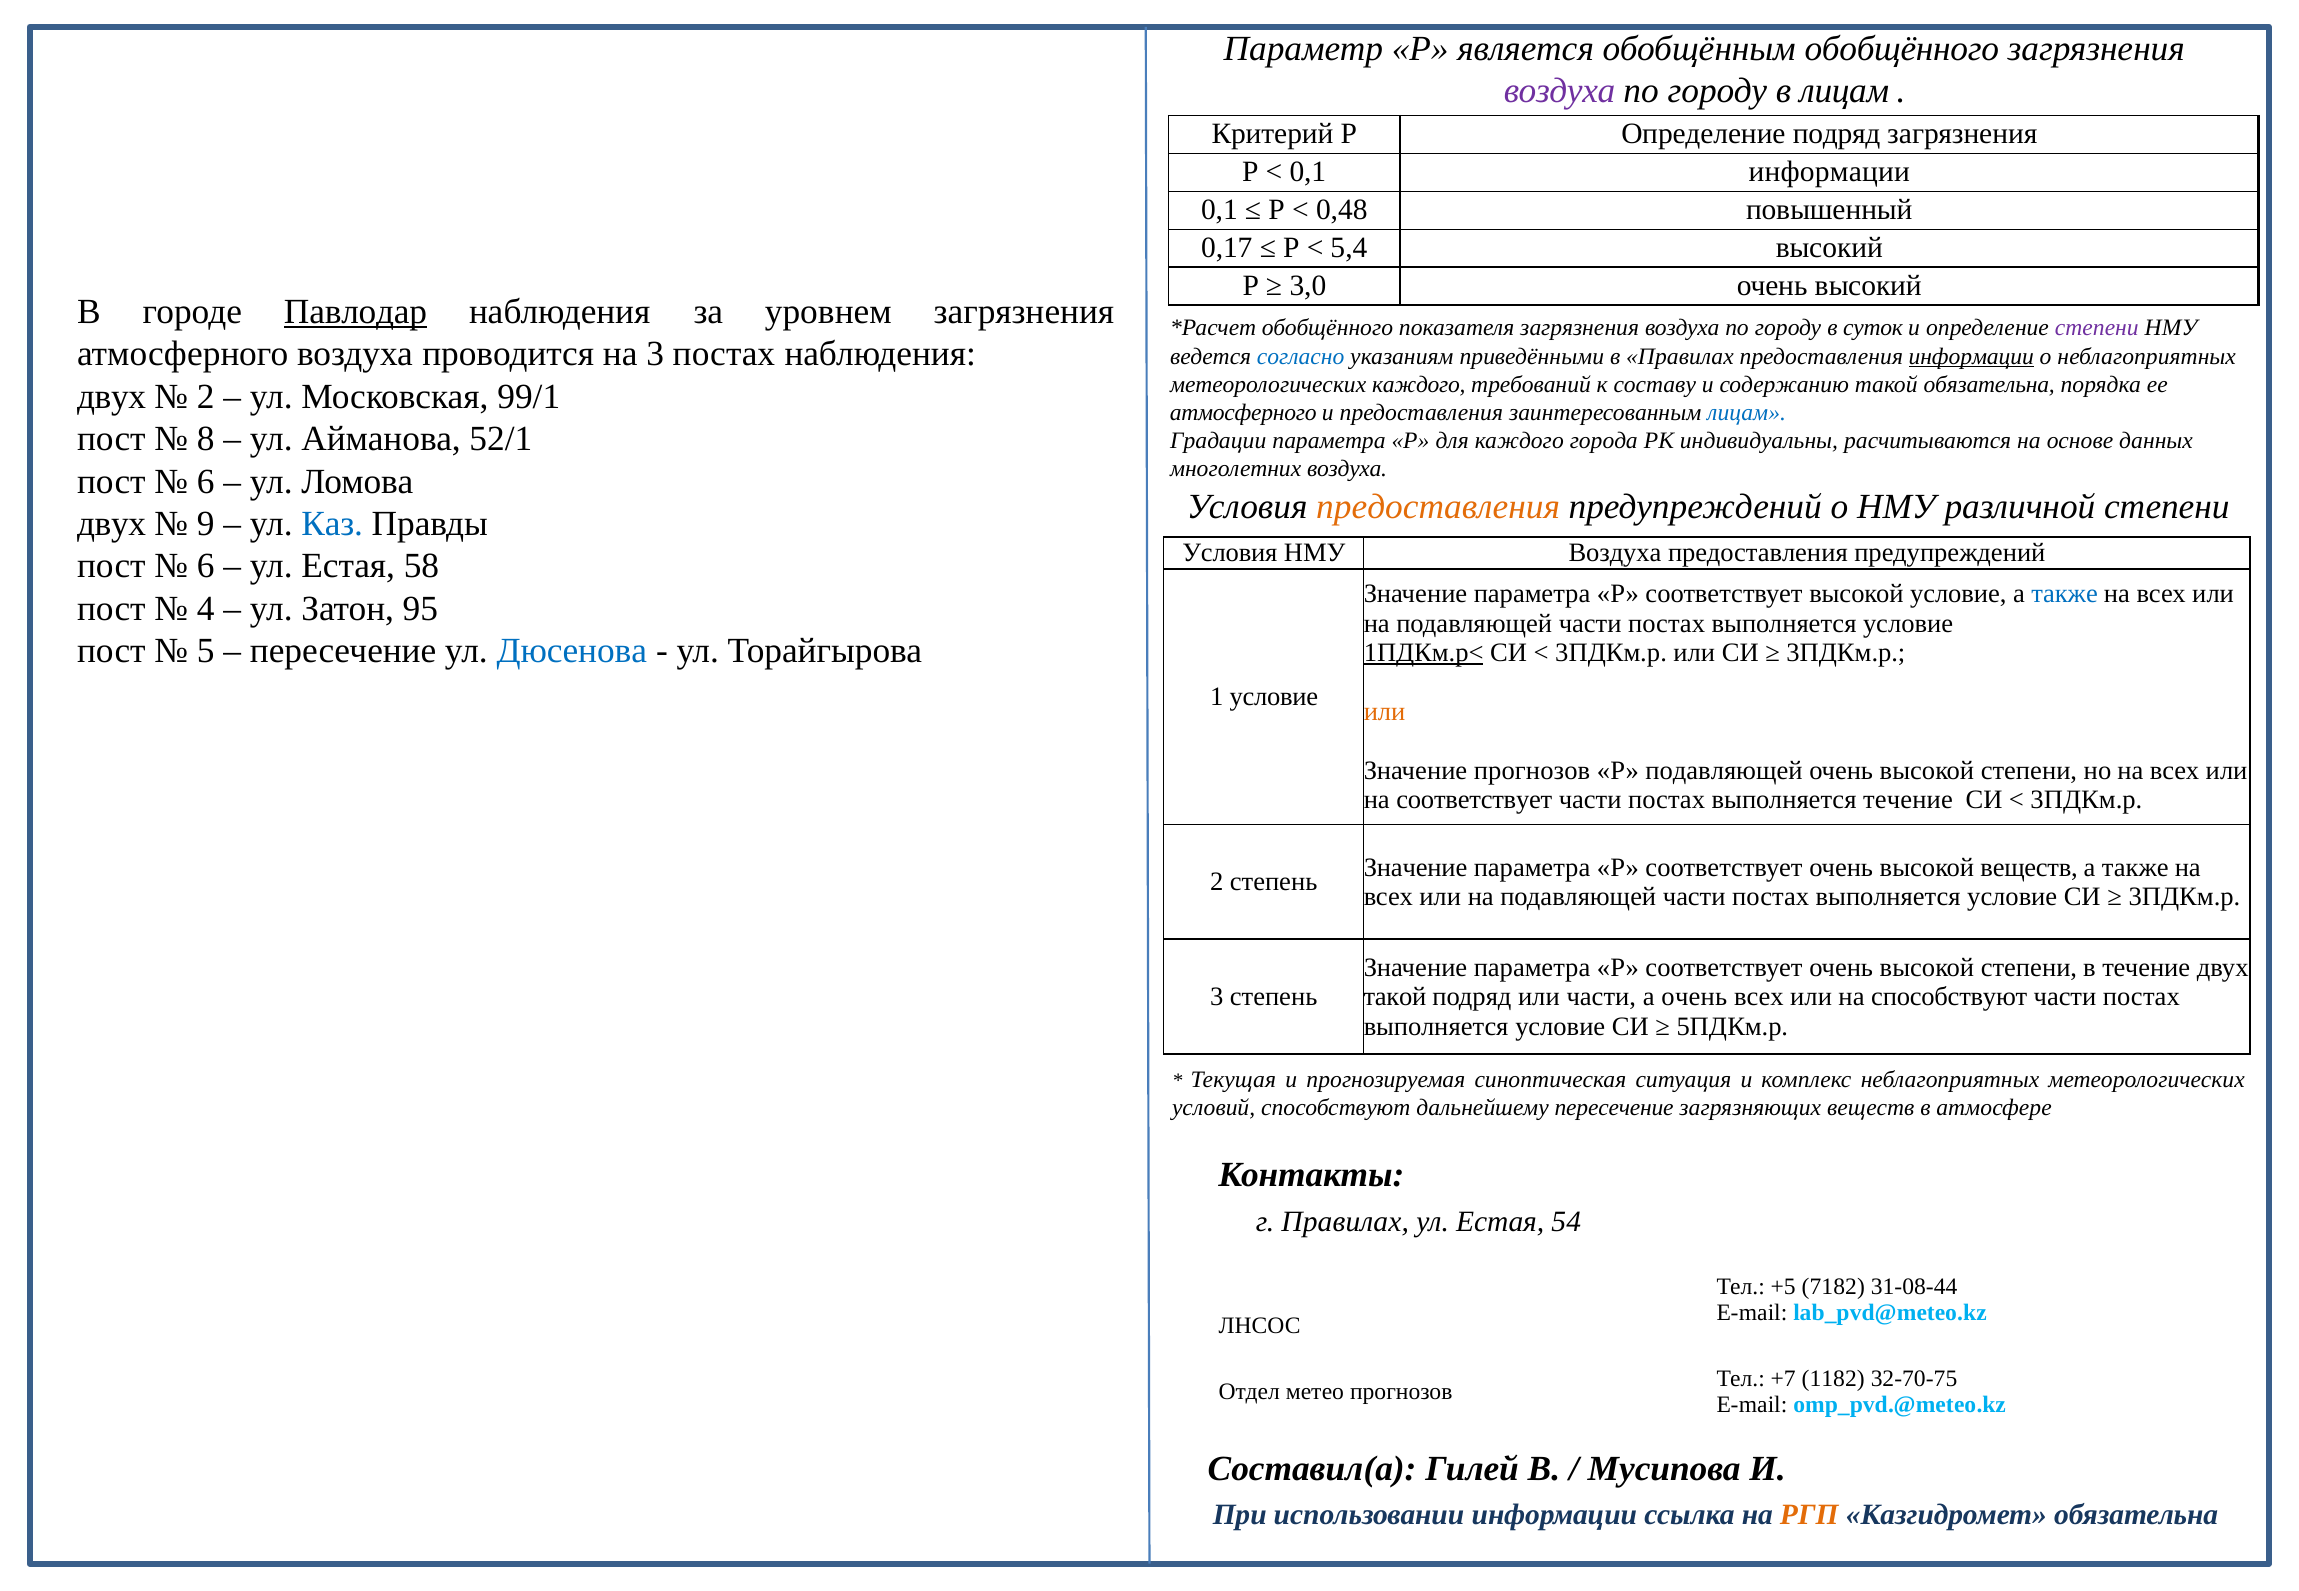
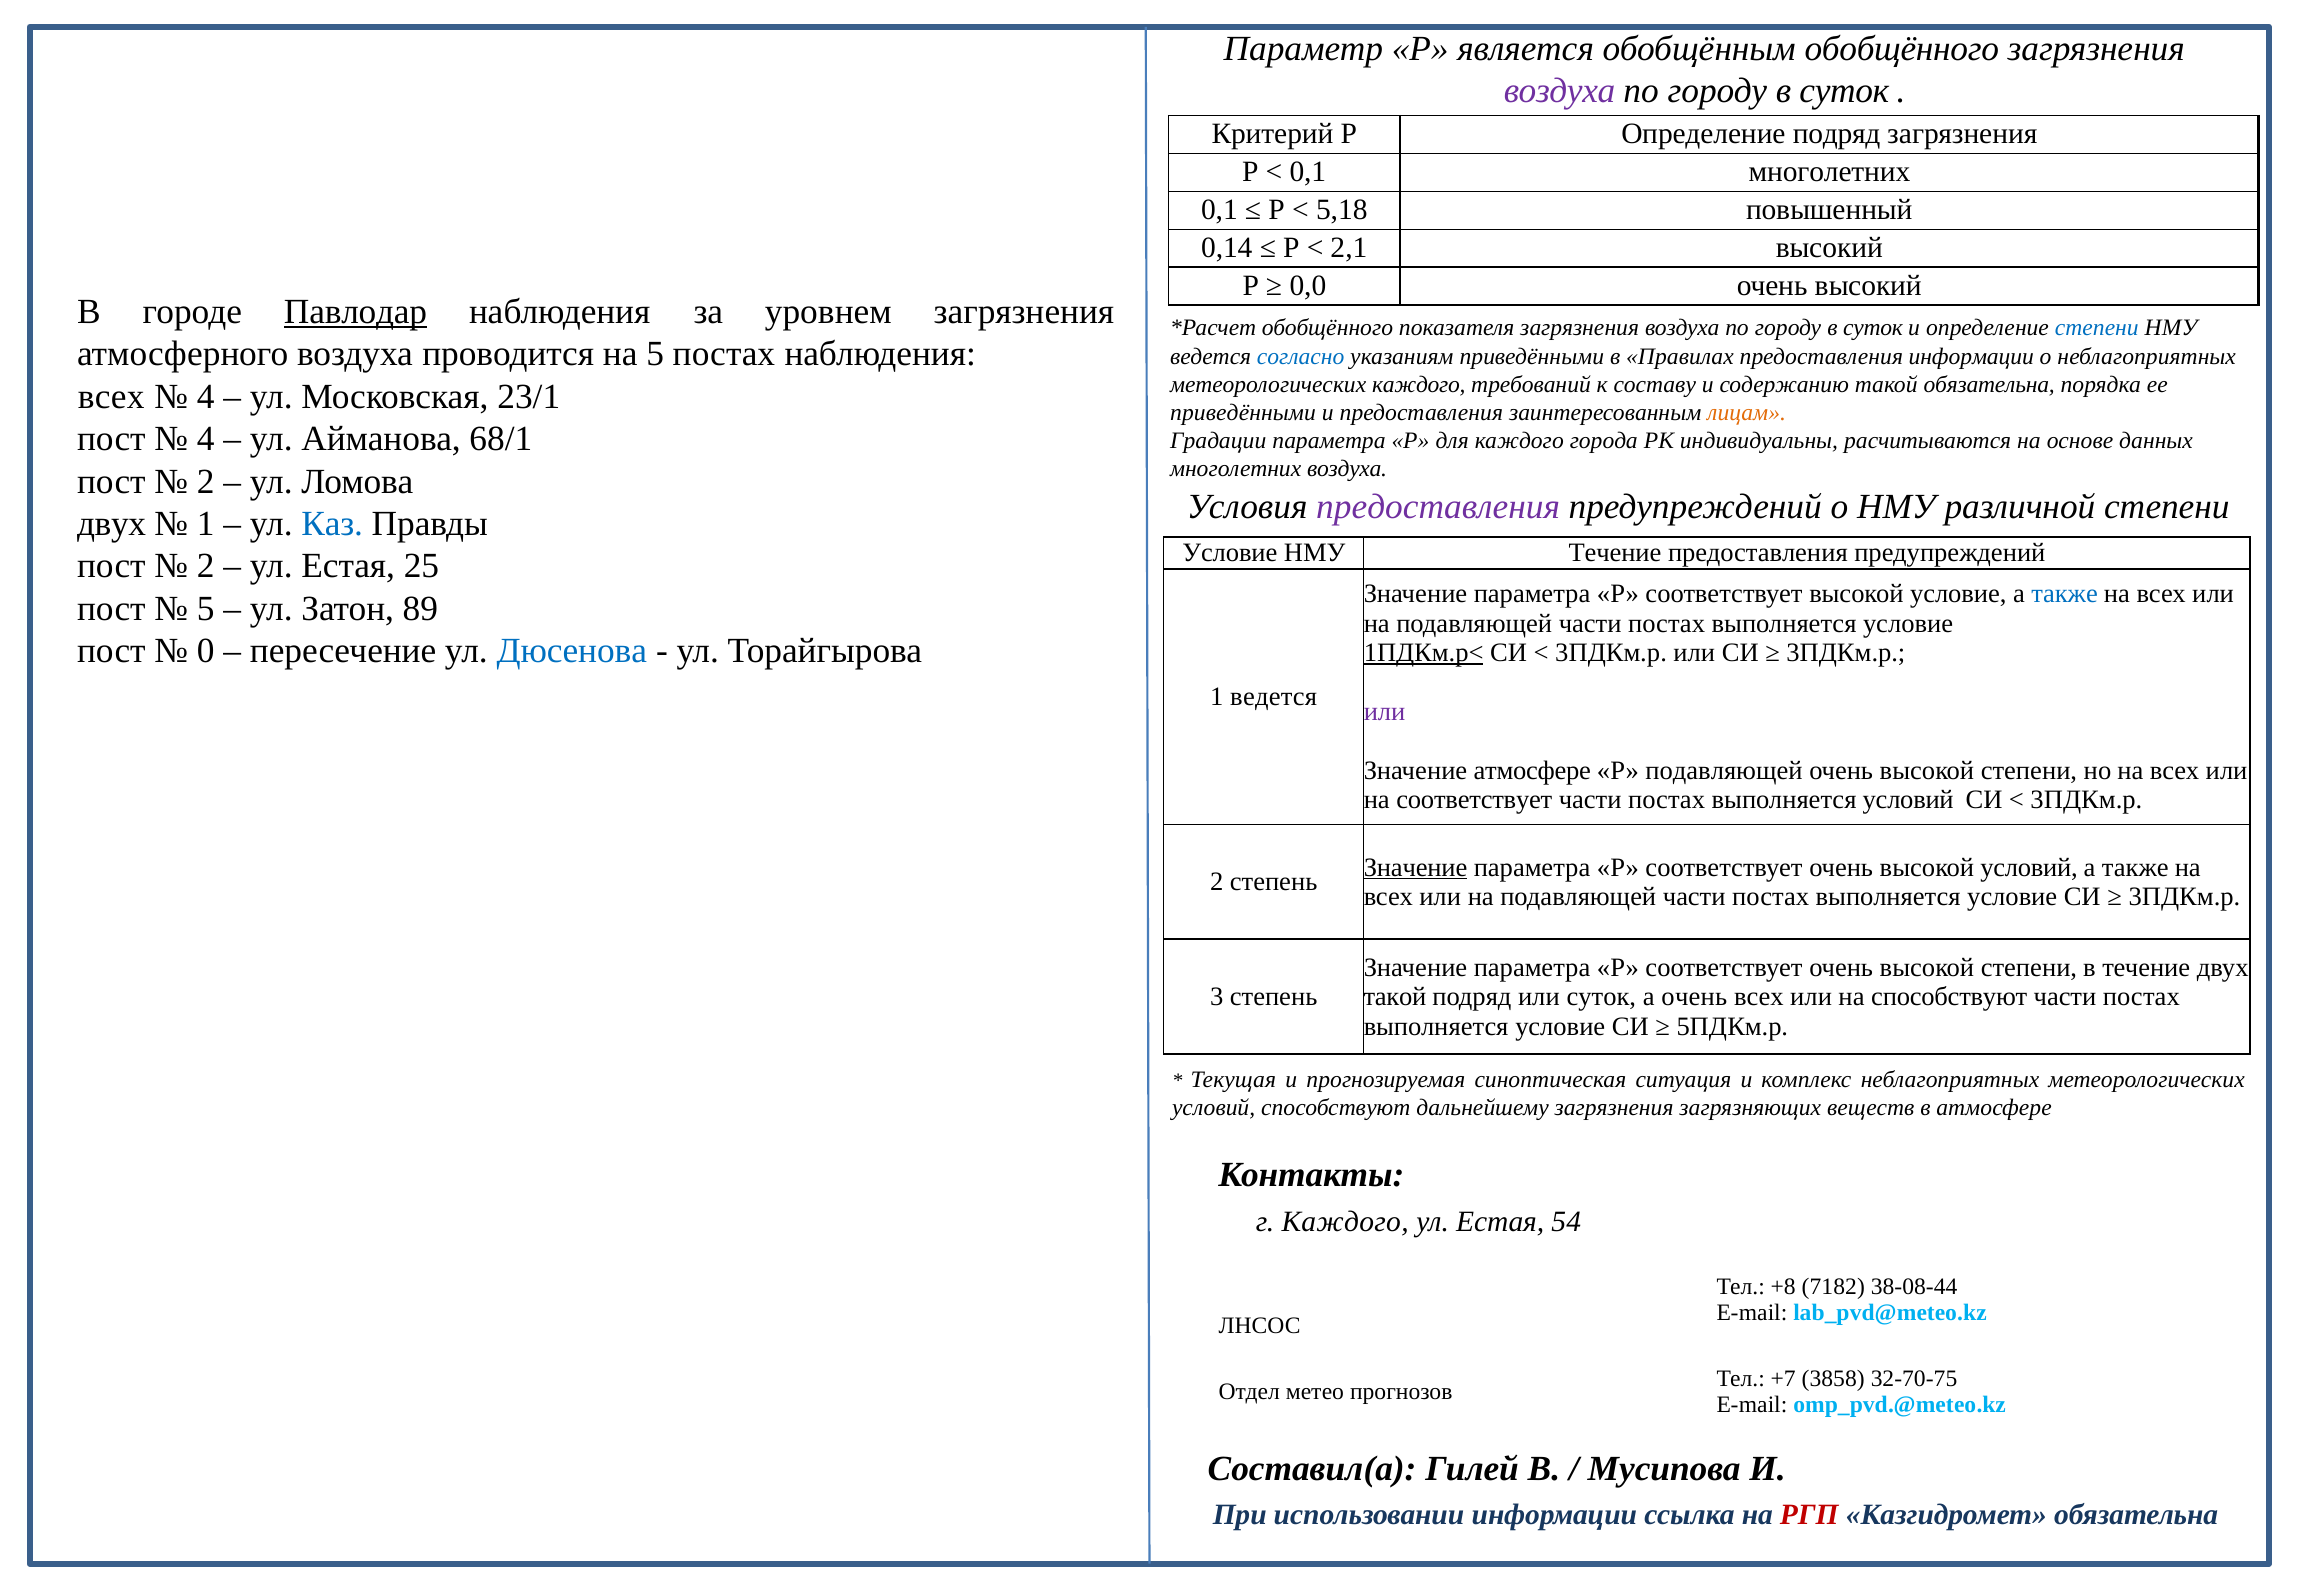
лицам at (1844, 91): лицам -> суток
0,1 информации: информации -> многолетних
0,48: 0,48 -> 5,18
0,17: 0,17 -> 0,14
5,4: 5,4 -> 2,1
3,0: 3,0 -> 0,0
степени at (2097, 328) colour: purple -> blue
на 3: 3 -> 5
информации at (1971, 356) underline: present -> none
двух at (112, 397): двух -> всех
2 at (206, 397): 2 -> 4
99/1: 99/1 -> 23/1
атмосферного at (1243, 413): атмосферного -> приведёнными
лицам at (1747, 413) colour: blue -> orange
8 at (206, 439): 8 -> 4
52/1: 52/1 -> 68/1
6 at (206, 482): 6 -> 2
предоставления at (1438, 507) colour: orange -> purple
9 at (206, 524): 9 -> 1
Условия at (1230, 553): Условия -> Условие
НМУ Воздуха: Воздуха -> Течение
6 at (206, 566): 6 -> 2
58: 58 -> 25
4 at (206, 609): 4 -> 5
95: 95 -> 89
5: 5 -> 0
1 условие: условие -> ведется
или at (1385, 712) colour: orange -> purple
Значение прогнозов: прогнозов -> атмосфере
выполняется течение: течение -> условий
Значение at (1416, 868) underline: none -> present
высокой веществ: веществ -> условий
или части: части -> суток
дальнейшему пересечение: пересечение -> загрязнения
г Правилах: Правилах -> Каждого
+5: +5 -> +8
31-08-44: 31-08-44 -> 38-08-44
1182: 1182 -> 3858
РГП colour: orange -> red
